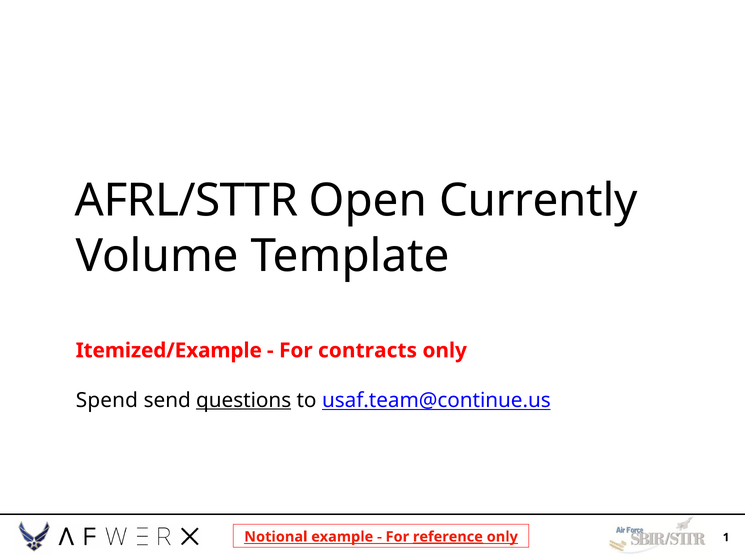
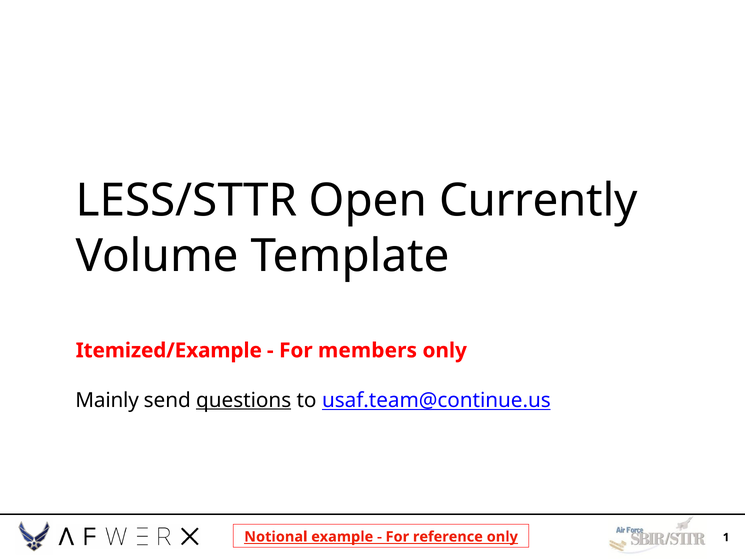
AFRL/STTR: AFRL/STTR -> LESS/STTR
contracts: contracts -> members
Spend: Spend -> Mainly
reference underline: present -> none
